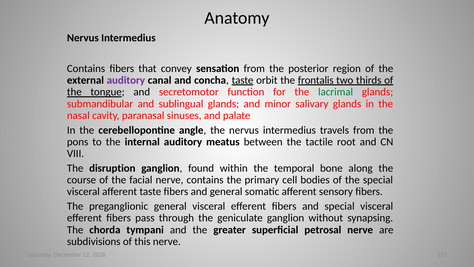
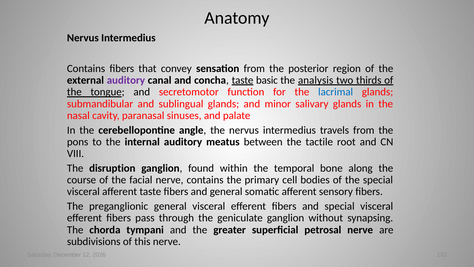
orbit: orbit -> basic
frontalis: frontalis -> analysis
lacrimal colour: green -> blue
